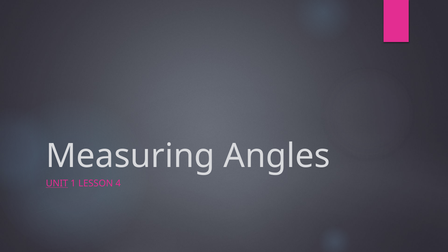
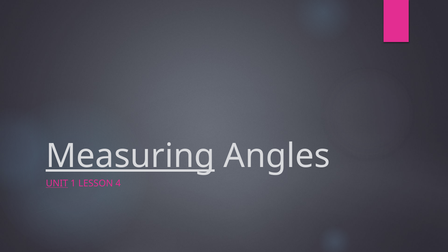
Measuring underline: none -> present
